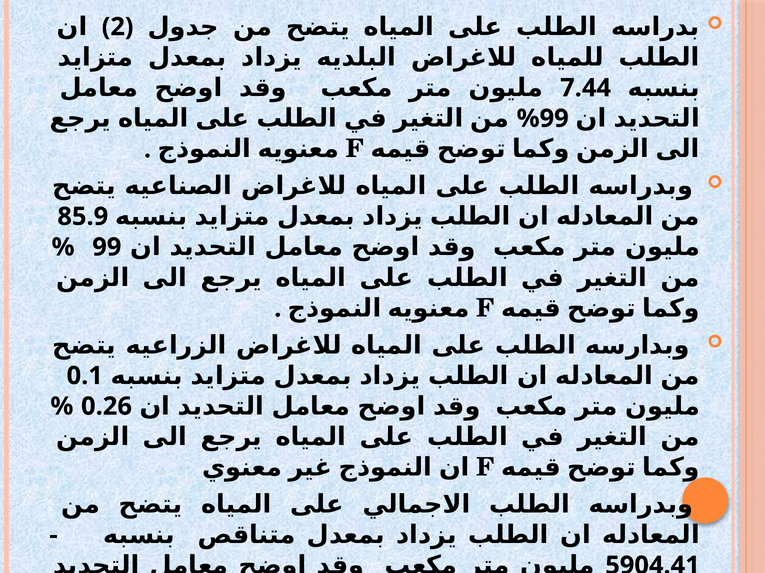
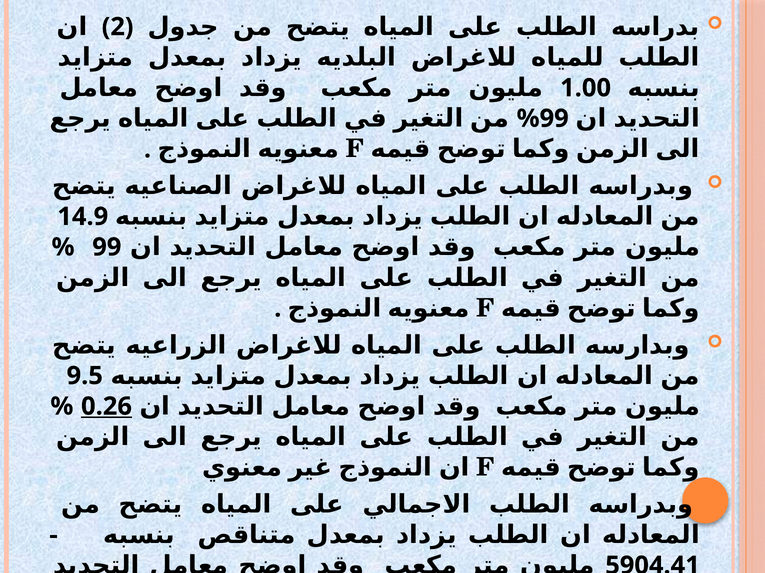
7.44: 7.44 -> 1.00
85.9: 85.9 -> 14.9
0.1: 0.1 -> 9.5
0.26 underline: none -> present
